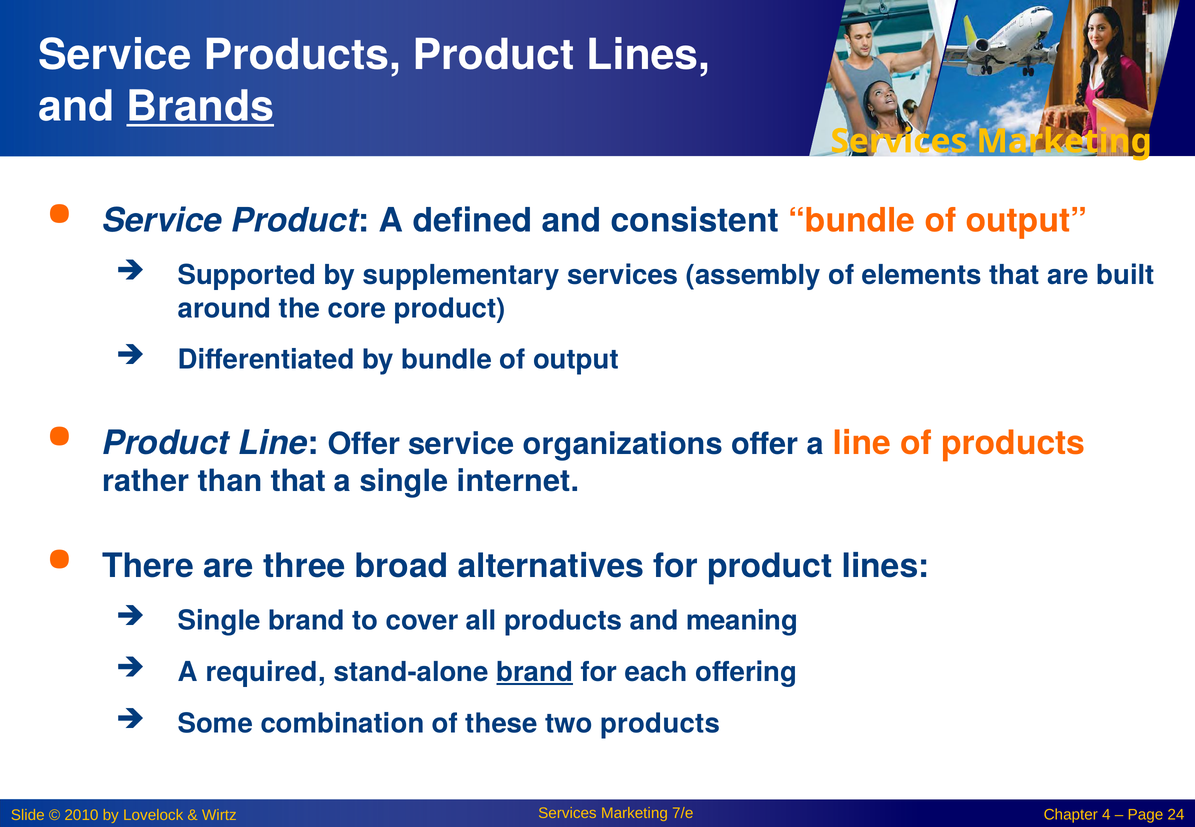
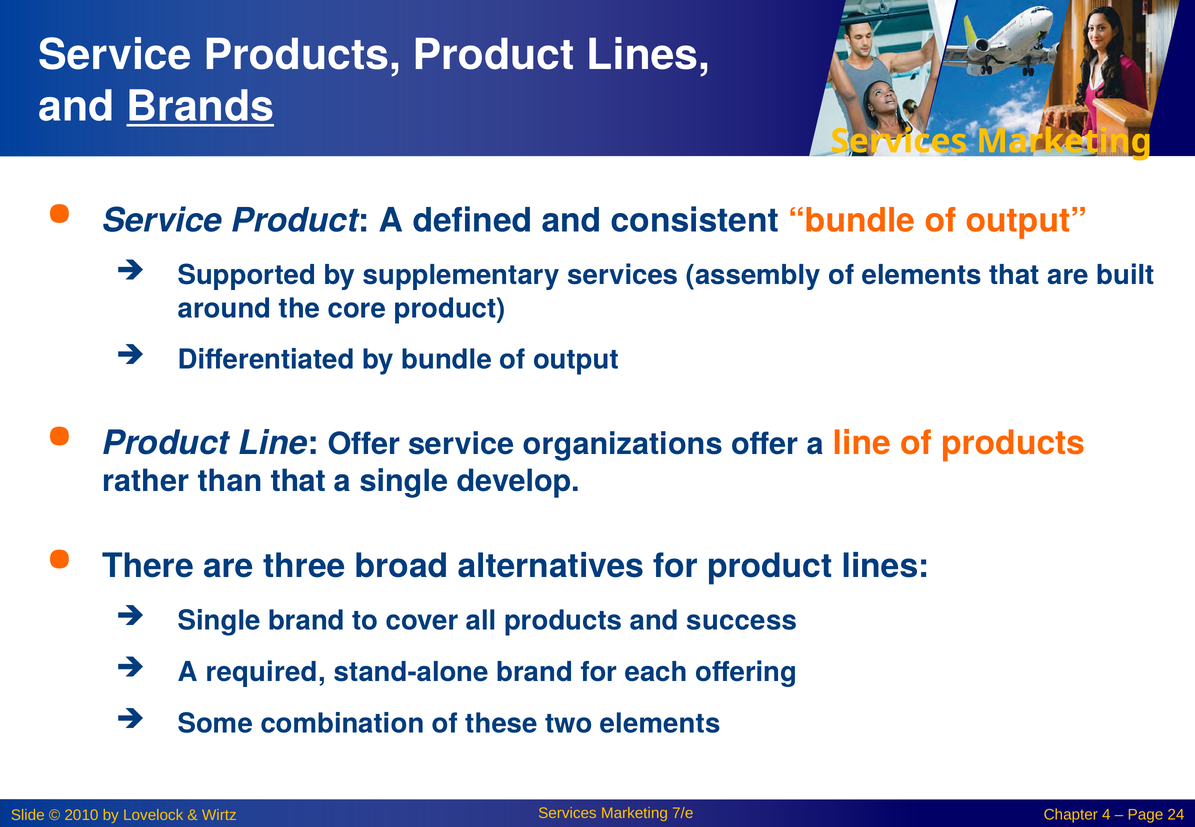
internet: internet -> develop
meaning: meaning -> success
brand at (535, 673) underline: present -> none
two products: products -> elements
